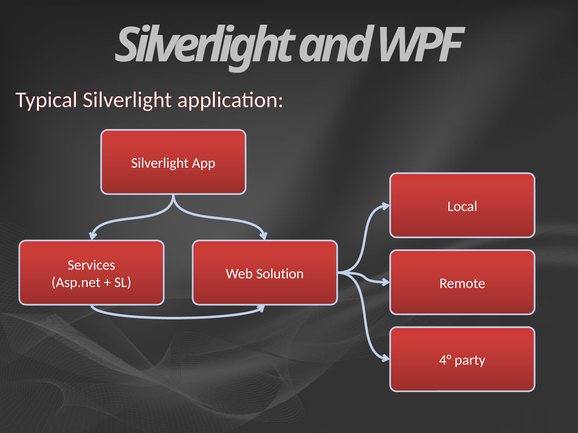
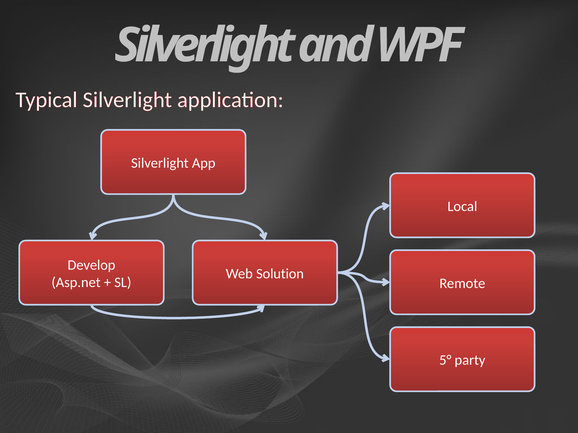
Services: Services -> Develop
4°: 4° -> 5°
